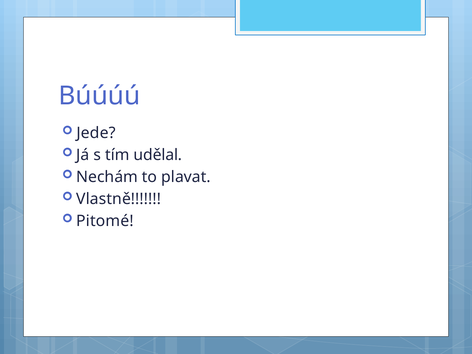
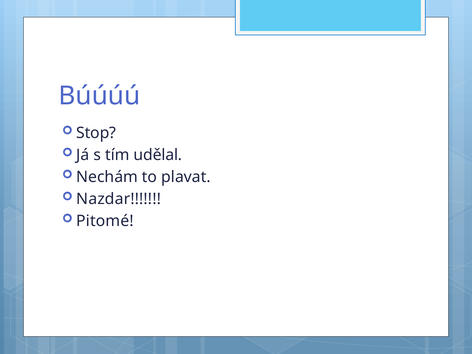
Jede: Jede -> Stop
Vlastně: Vlastně -> Nazdar
